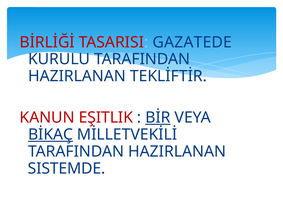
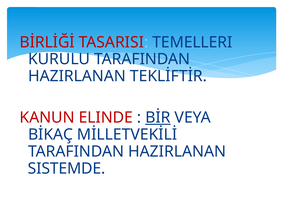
GAZATEDE: GAZATEDE -> TEMELLERI
EŞITLIK: EŞITLIK -> ELINDE
BİKAÇ underline: present -> none
